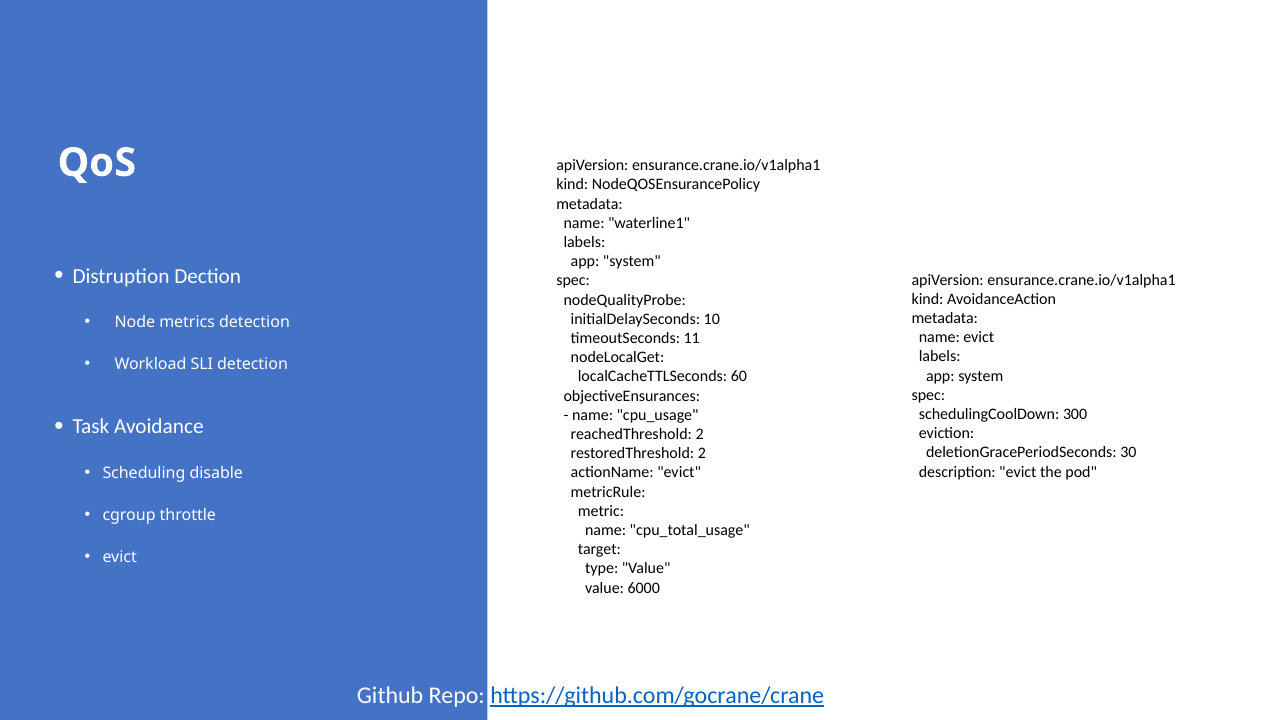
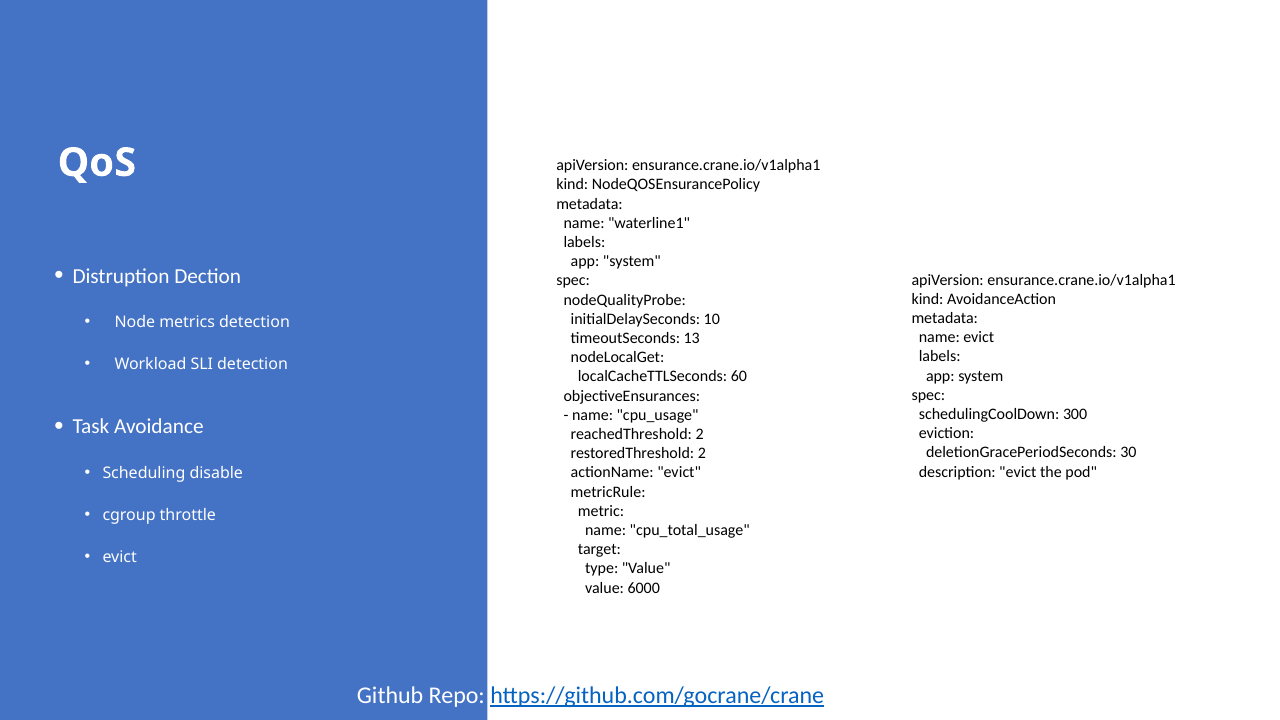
11: 11 -> 13
